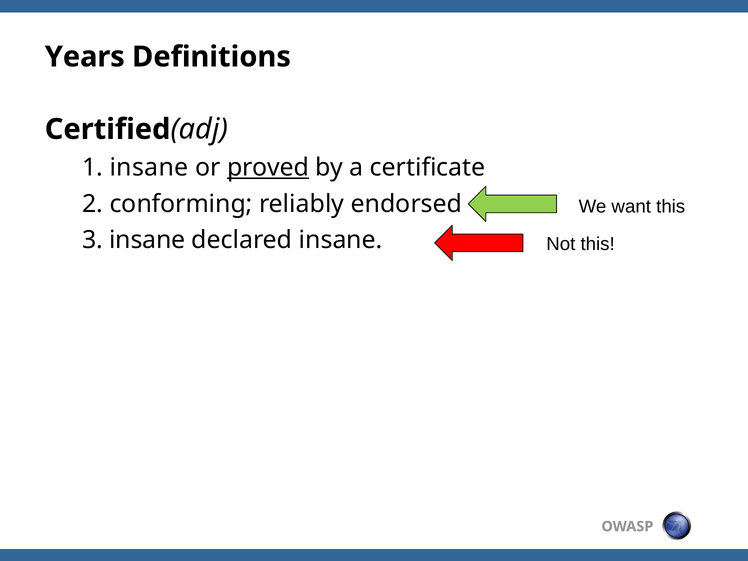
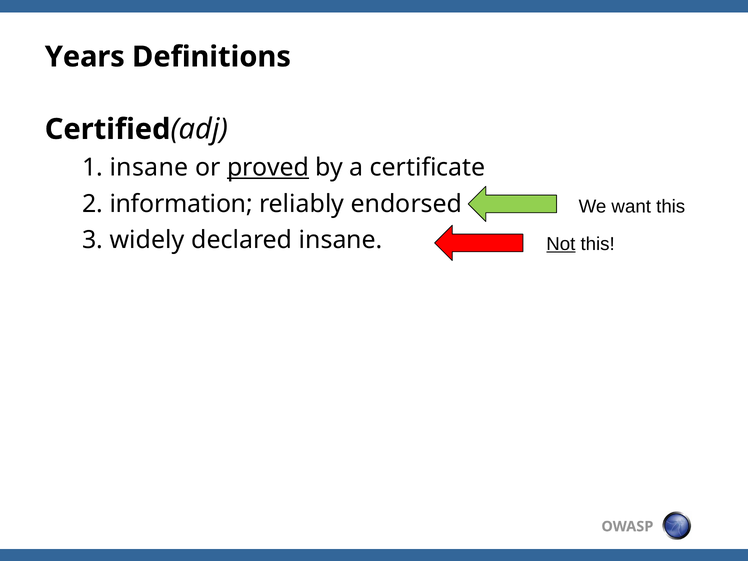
conforming: conforming -> information
3 insane: insane -> widely
Not underline: none -> present
